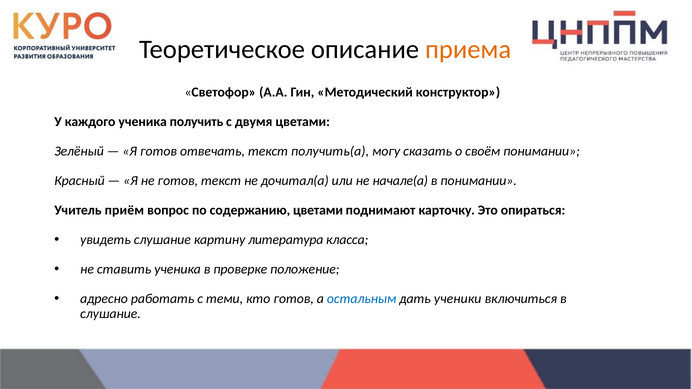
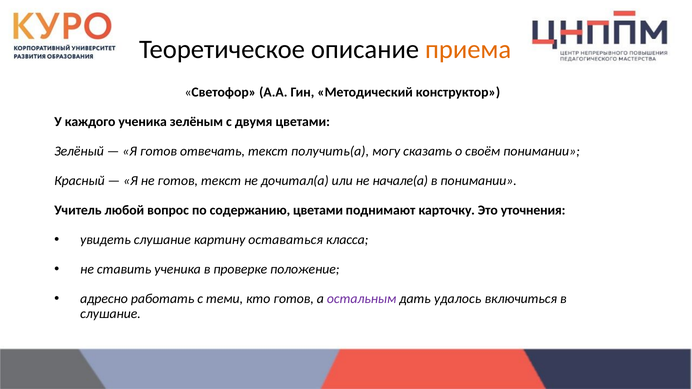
получить: получить -> зелёным
приём: приём -> любой
опираться: опираться -> уточнения
литература: литература -> оставаться
остальным colour: blue -> purple
ученики: ученики -> удалось
